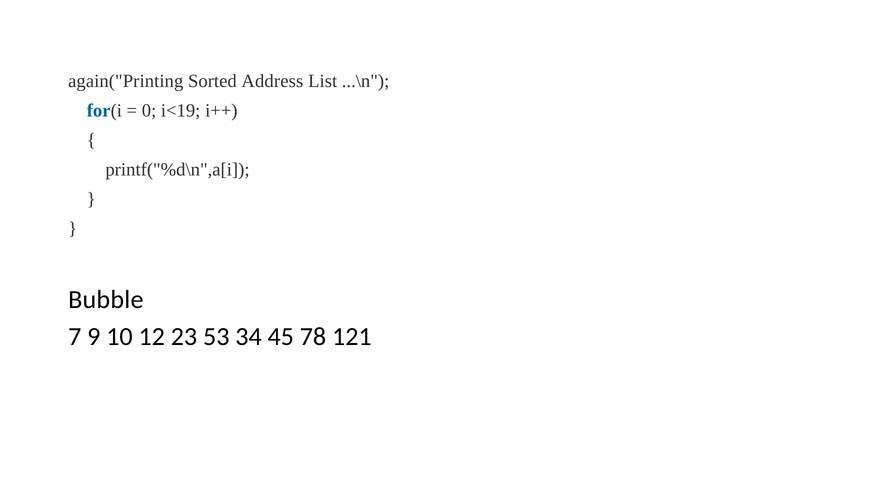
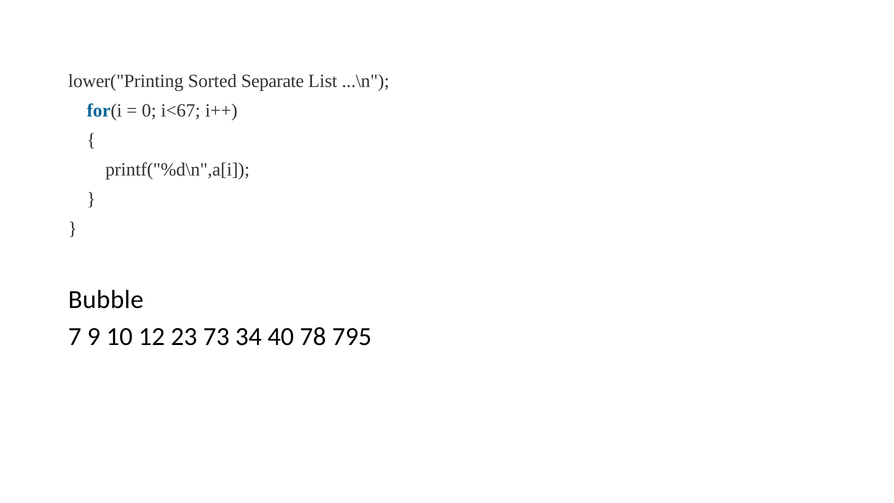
again("Printing: again("Printing -> lower("Printing
Address: Address -> Separate
i<19: i<19 -> i<67
53: 53 -> 73
45: 45 -> 40
121: 121 -> 795
